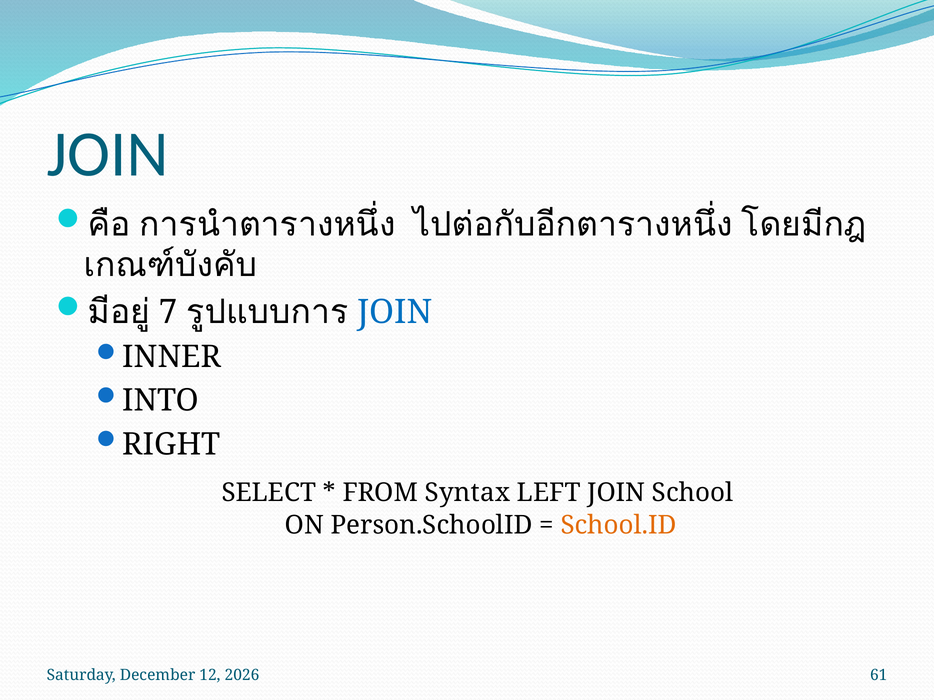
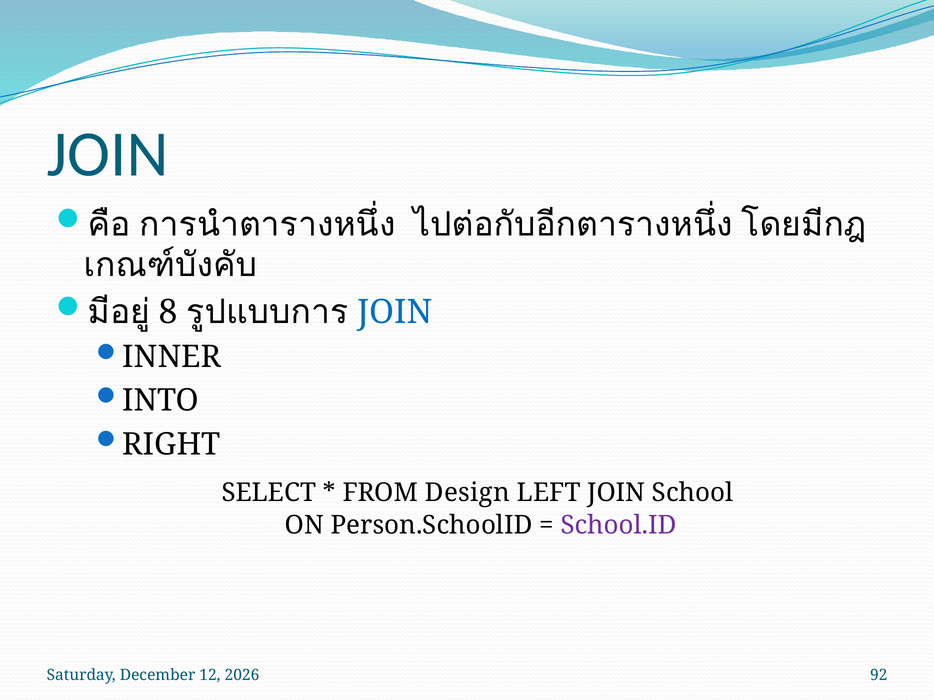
7: 7 -> 8
Syntax: Syntax -> Design
School.ID colour: orange -> purple
61: 61 -> 92
